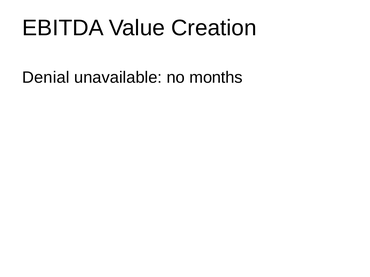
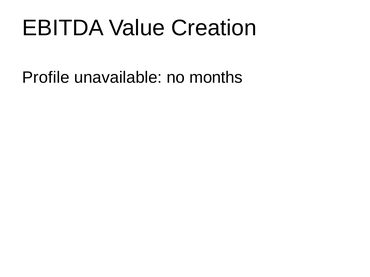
Denial: Denial -> Profile
